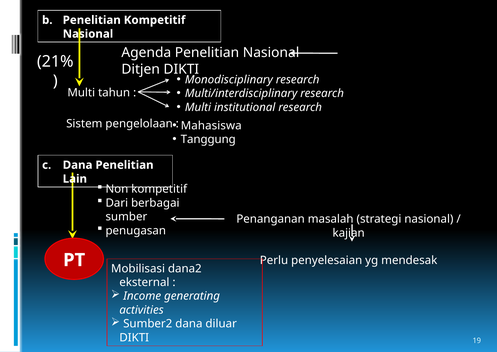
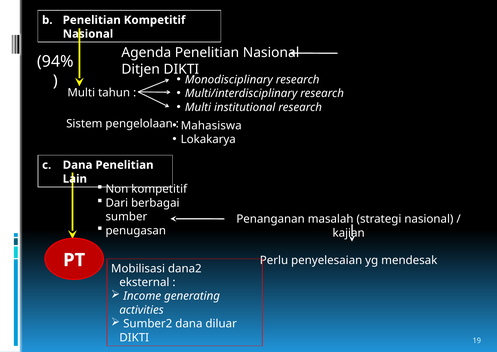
21%: 21% -> 94%
Tanggung: Tanggung -> Lokakarya
